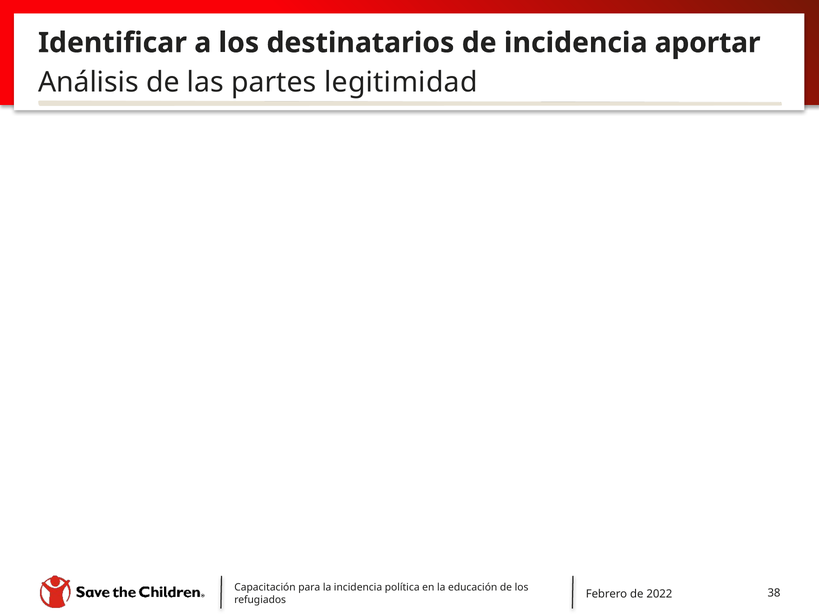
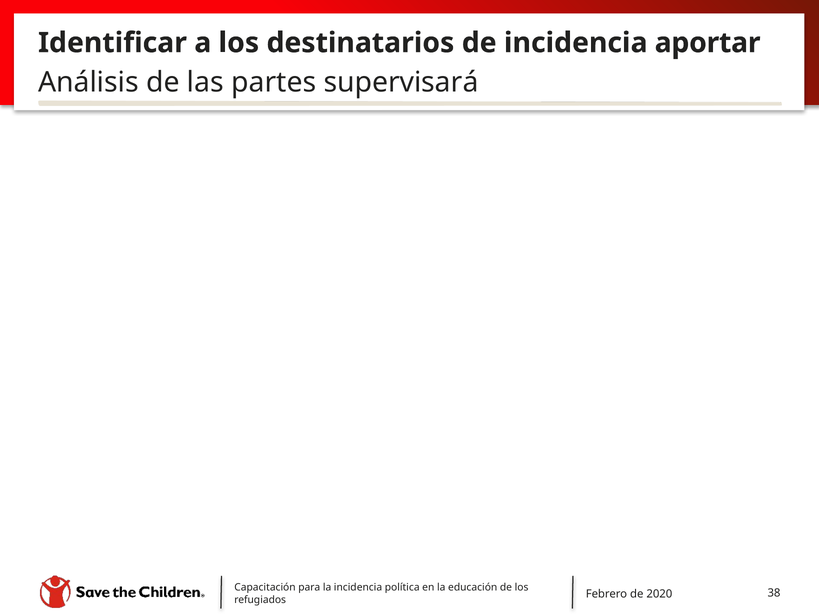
legitimidad: legitimidad -> supervisará
2022: 2022 -> 2020
